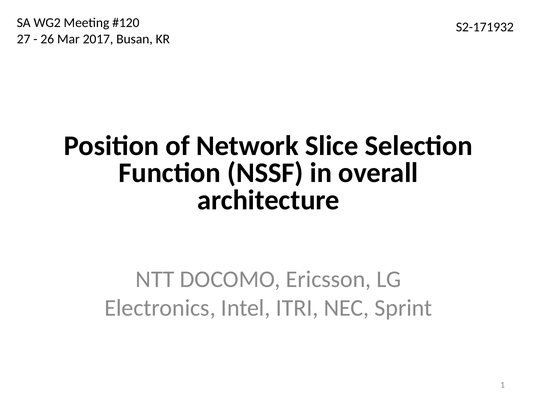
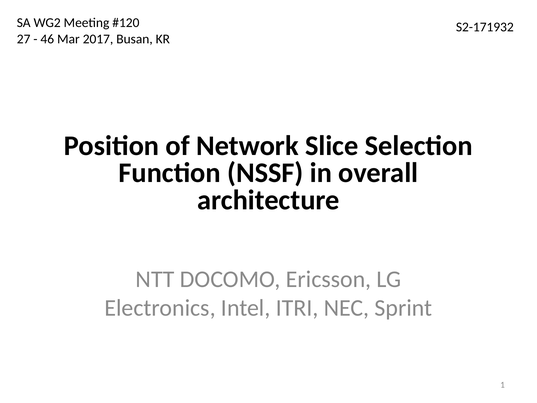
26: 26 -> 46
